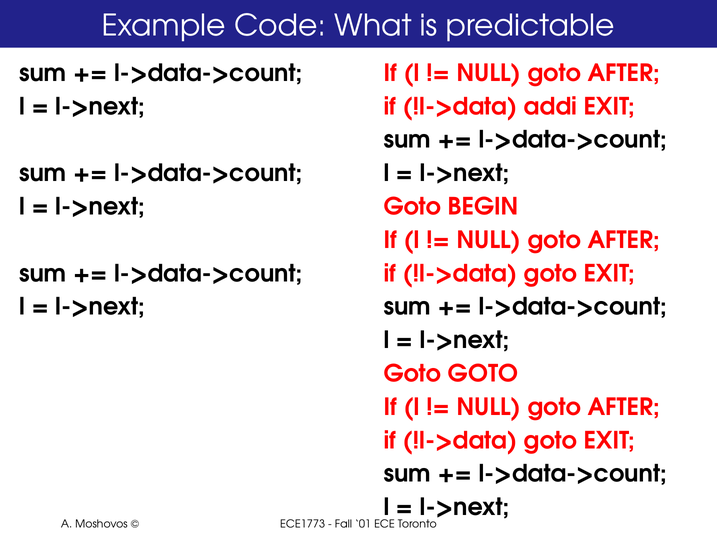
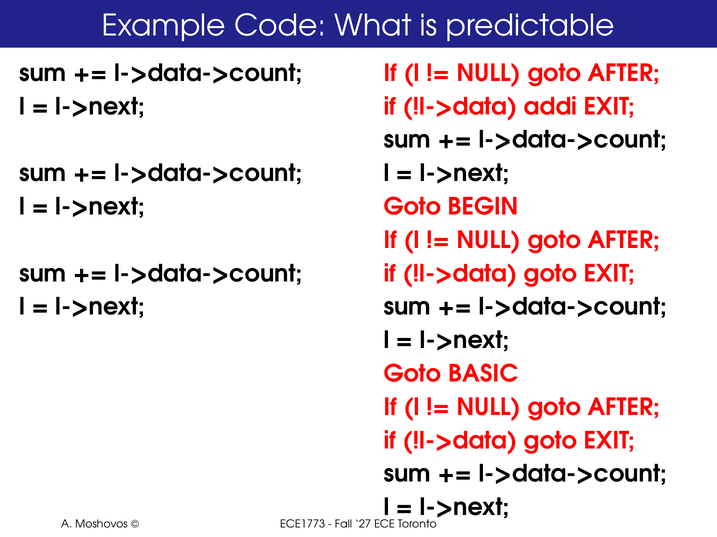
Goto GOTO: GOTO -> BASIC
01: 01 -> 27
